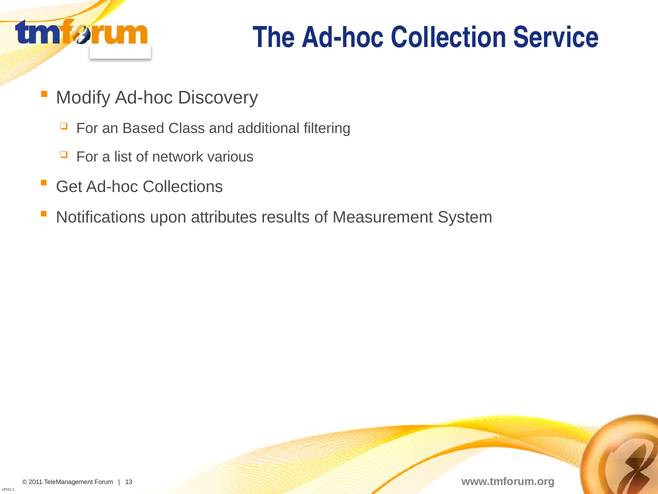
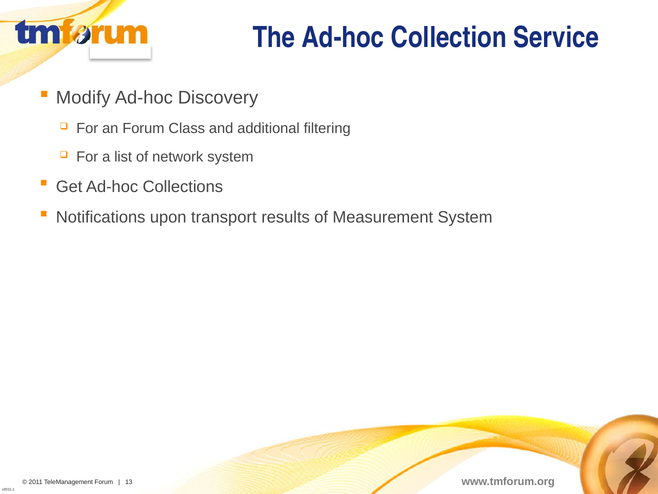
an Based: Based -> Forum
network various: various -> system
attributes: attributes -> transport
